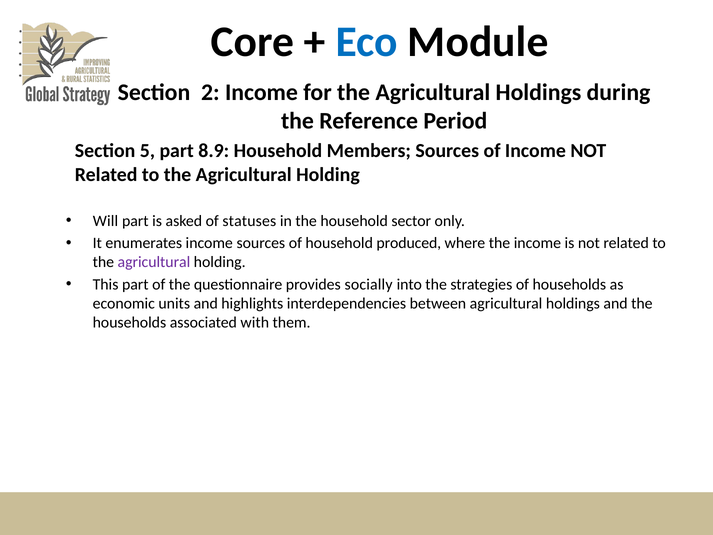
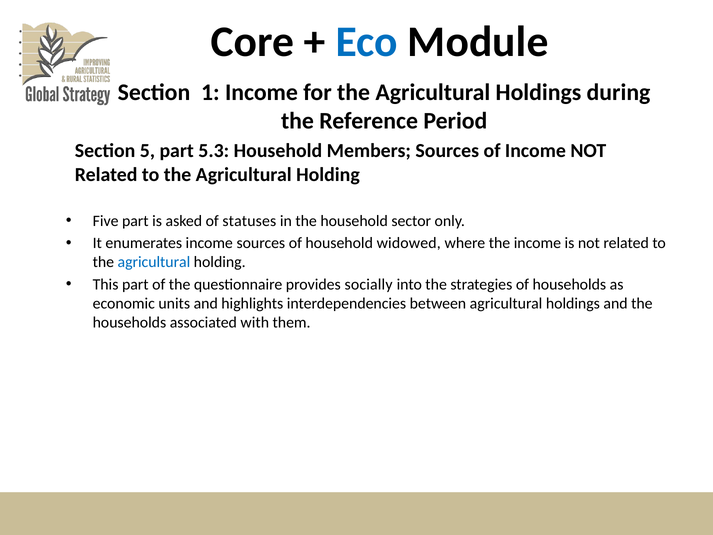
2: 2 -> 1
8.9: 8.9 -> 5.3
Will: Will -> Five
produced: produced -> widowed
agricultural at (154, 262) colour: purple -> blue
